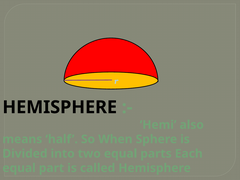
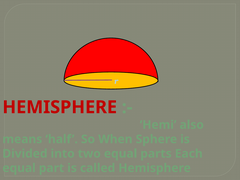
HEMISPHERE at (60, 107) colour: black -> red
